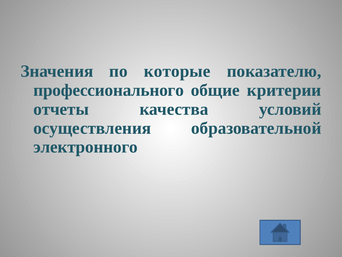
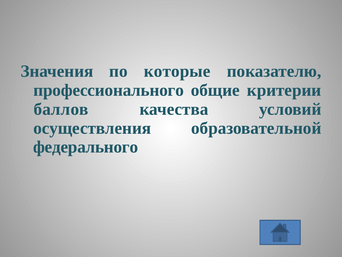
отчеты: отчеты -> баллов
электронного: электронного -> федерального
